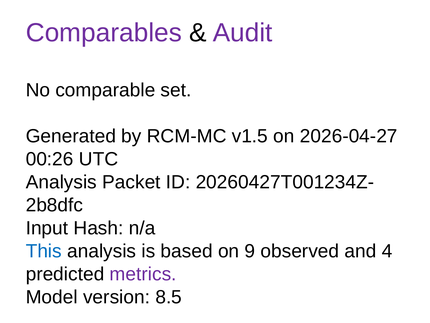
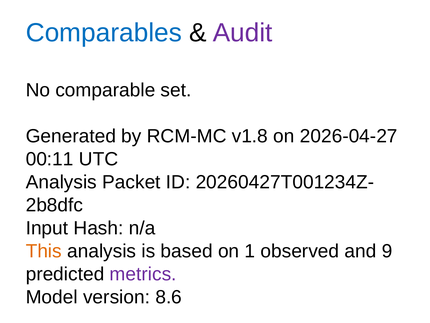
Comparables colour: purple -> blue
v1.5: v1.5 -> v1.8
00:26: 00:26 -> 00:11
This colour: blue -> orange
9: 9 -> 1
4: 4 -> 9
8.5: 8.5 -> 8.6
